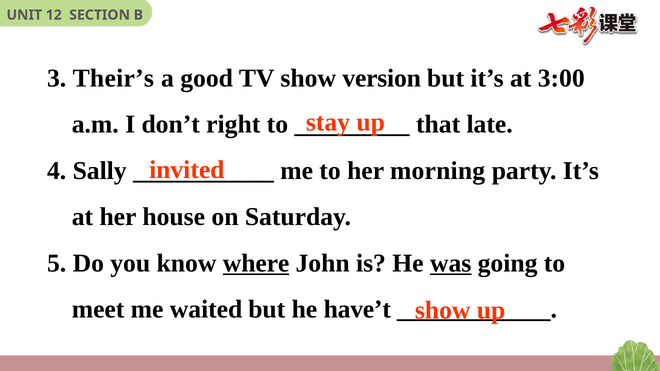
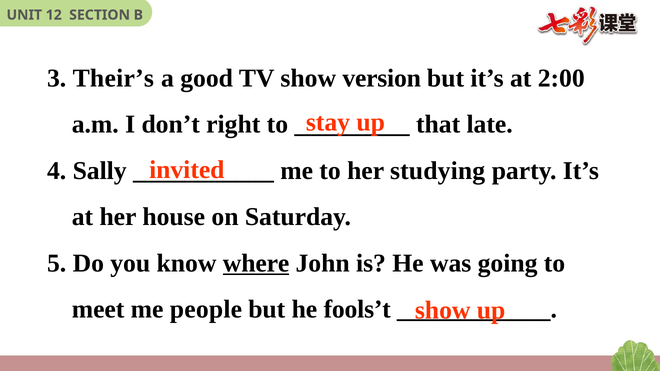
3:00: 3:00 -> 2:00
morning: morning -> studying
was underline: present -> none
waited: waited -> people
have’t: have’t -> fools’t
